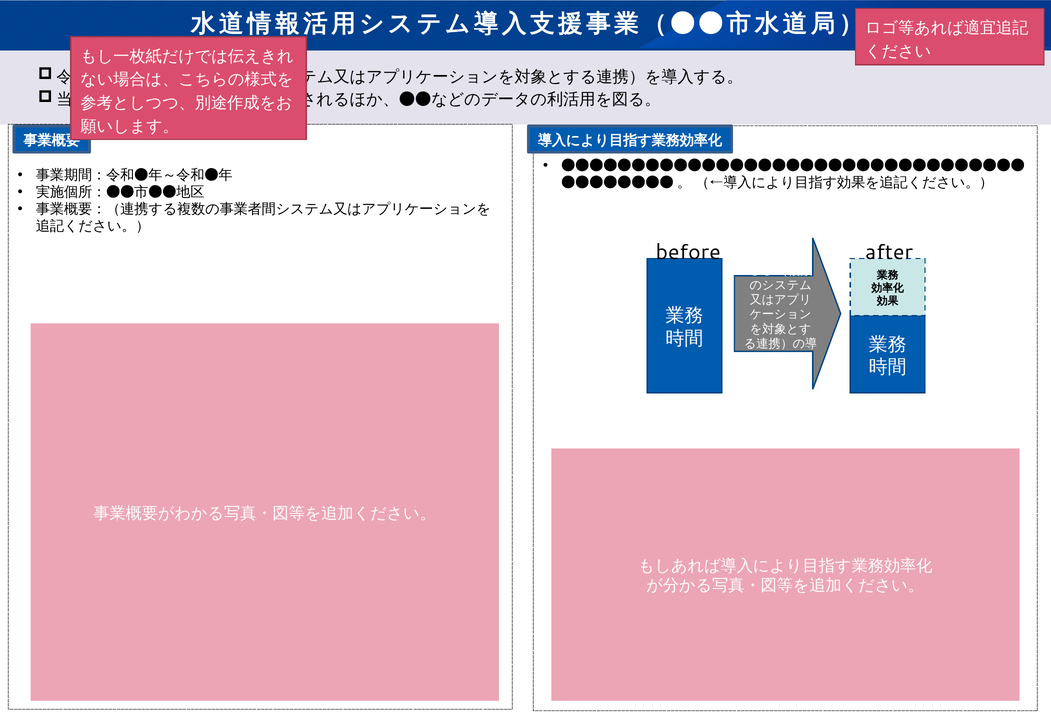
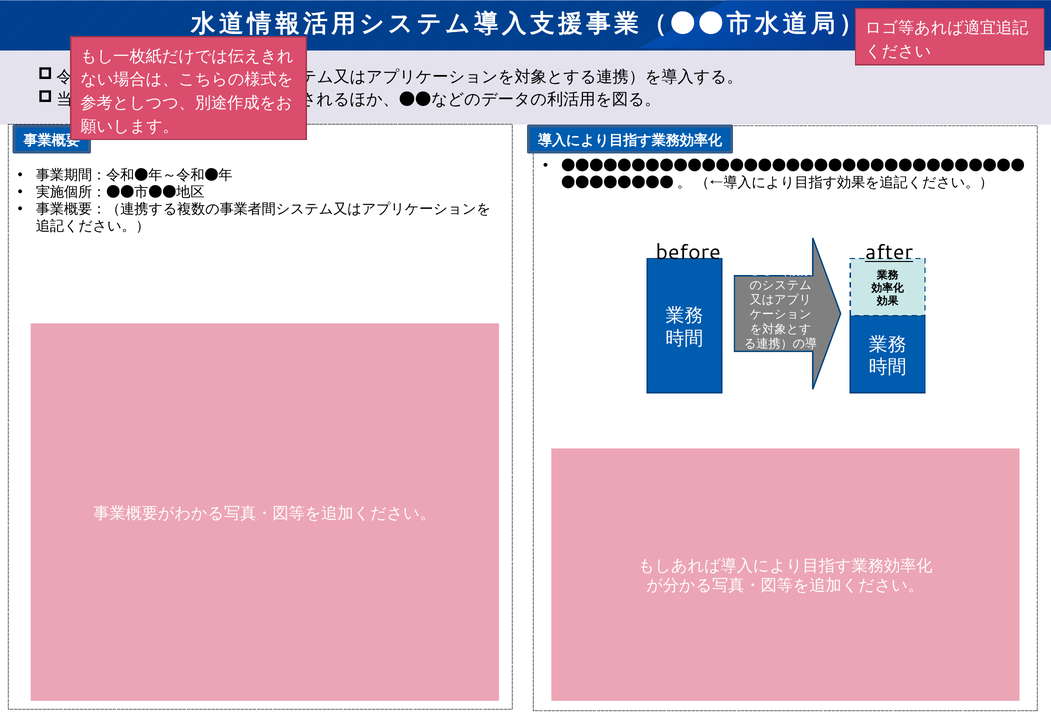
after underline: none -> present
